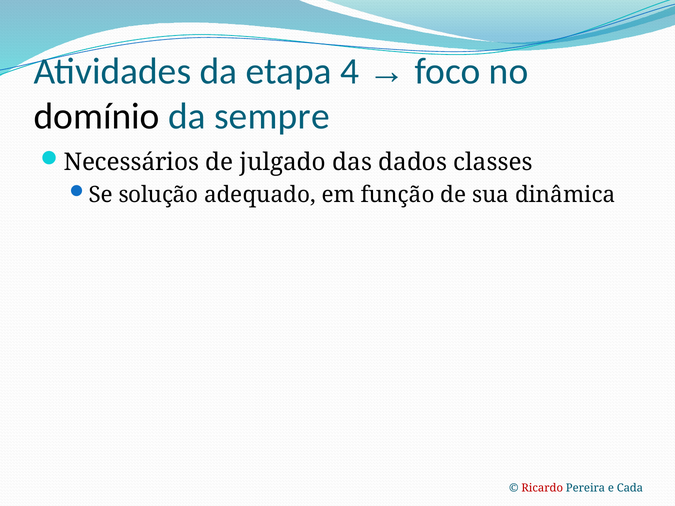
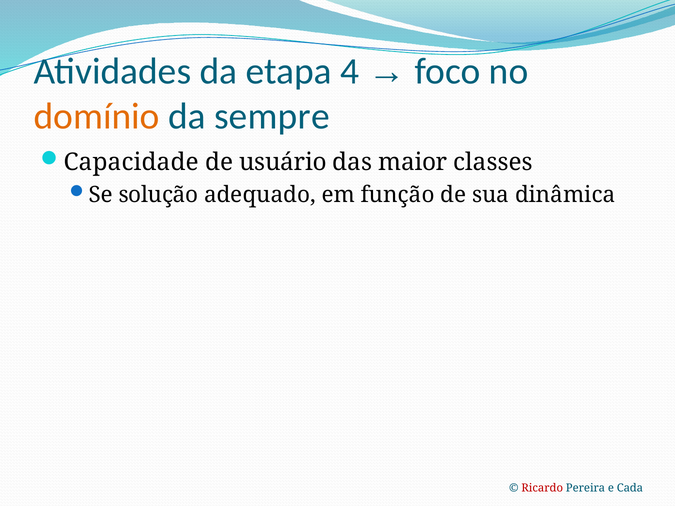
domínio colour: black -> orange
Necessários: Necessários -> Capacidade
julgado: julgado -> usuário
dados: dados -> maior
